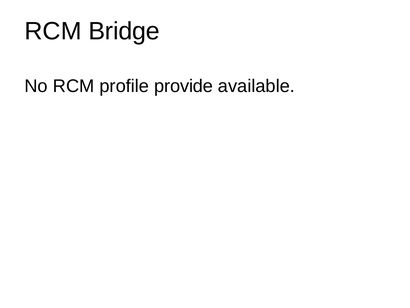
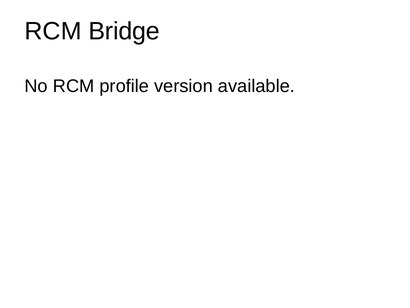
provide: provide -> version
